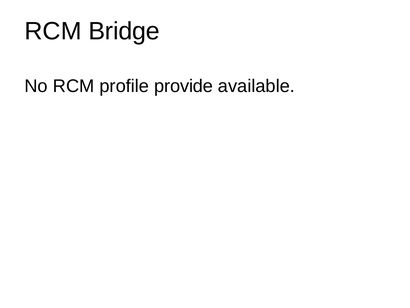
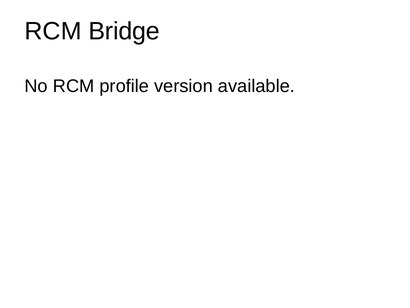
provide: provide -> version
